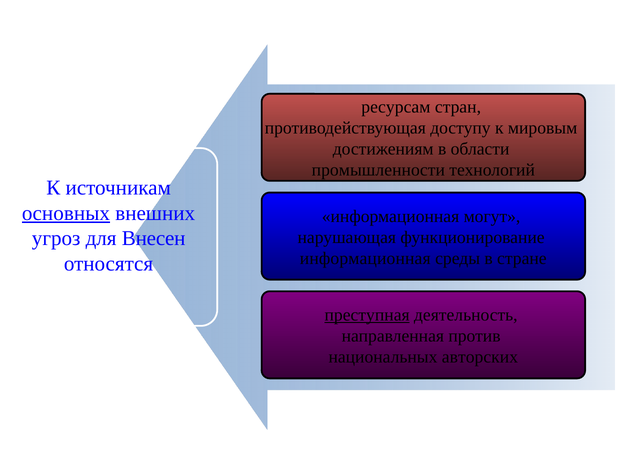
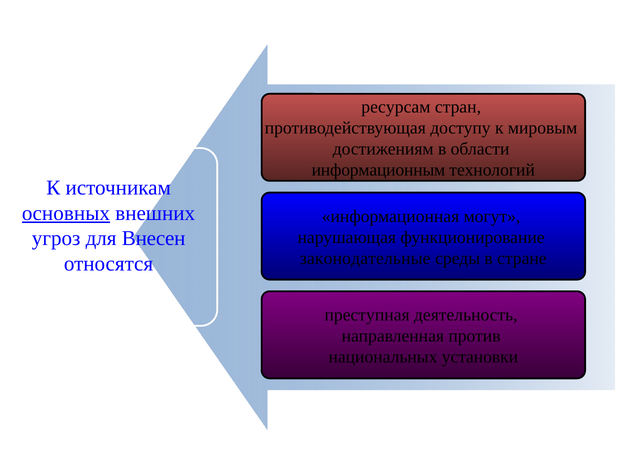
промышленности: промышленности -> информационным
информационная at (365, 258): информационная -> законодательные
преступная underline: present -> none
авторских: авторских -> установки
